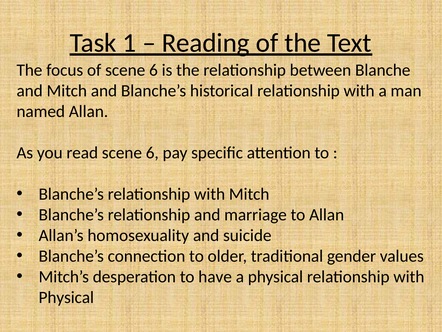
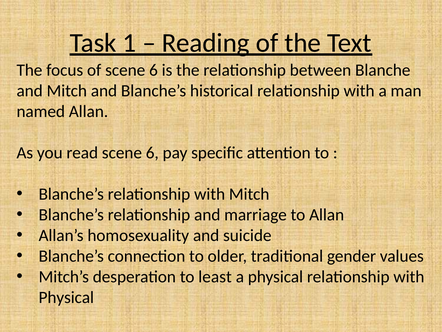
have: have -> least
